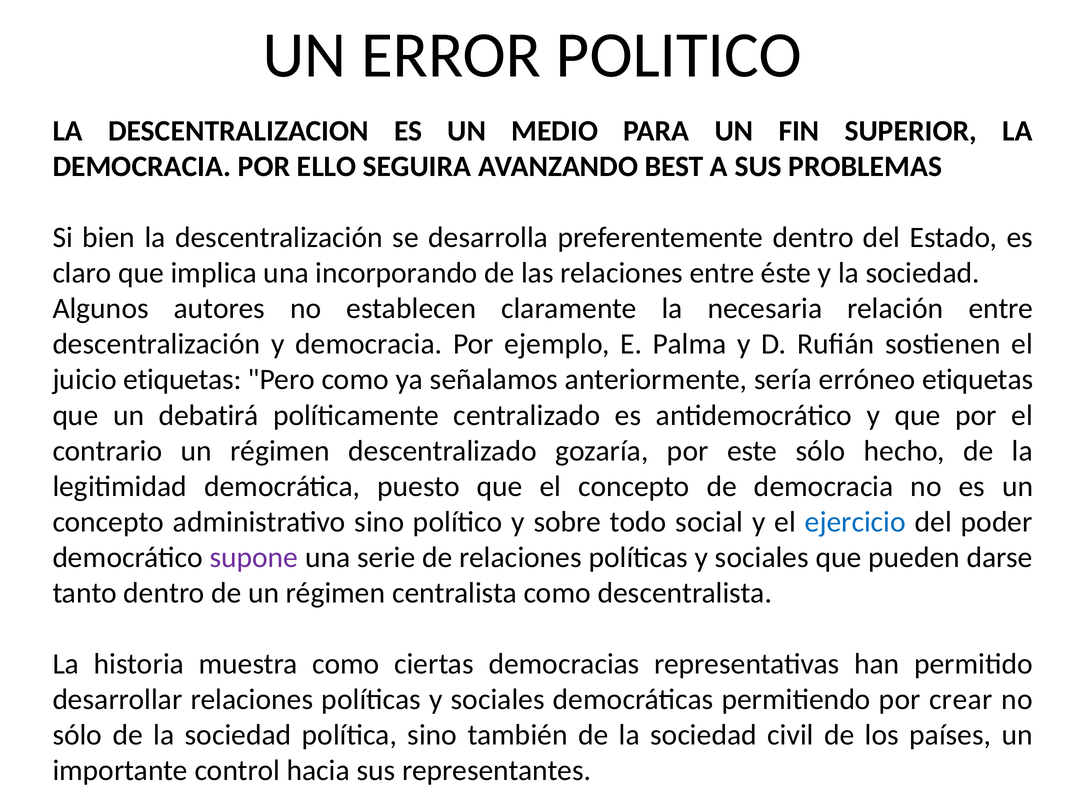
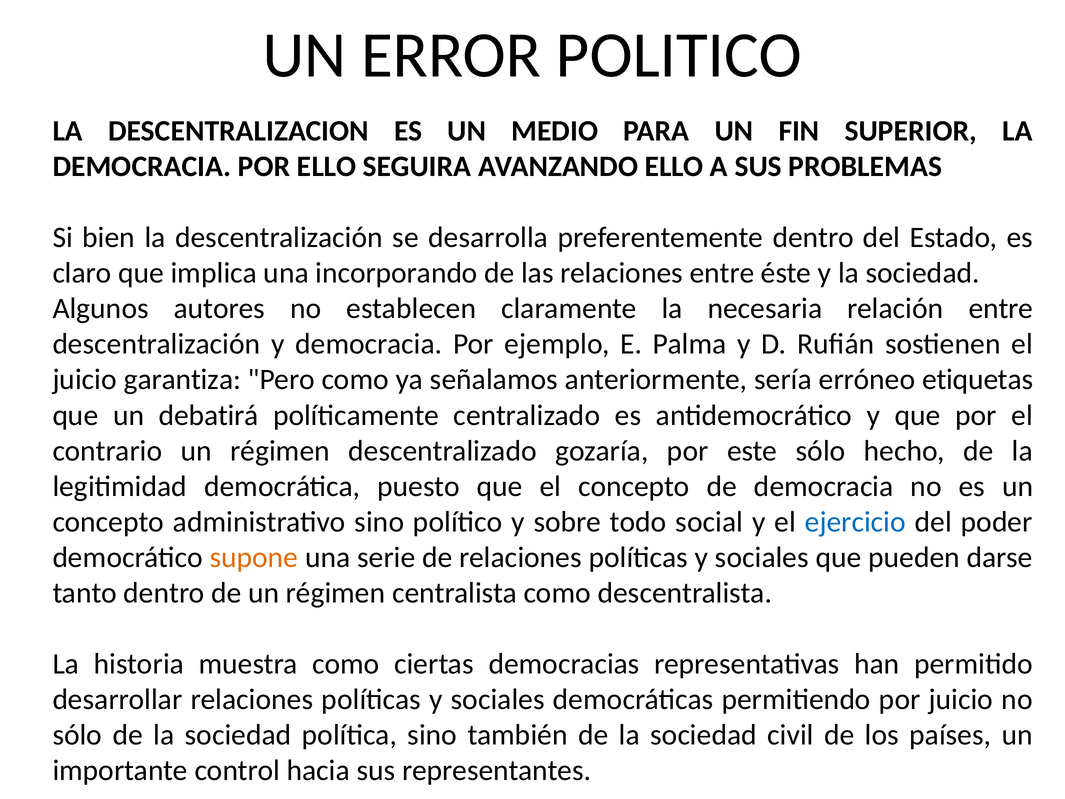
AVANZANDO BEST: BEST -> ELLO
juicio etiquetas: etiquetas -> garantiza
supone colour: purple -> orange
por crear: crear -> juicio
